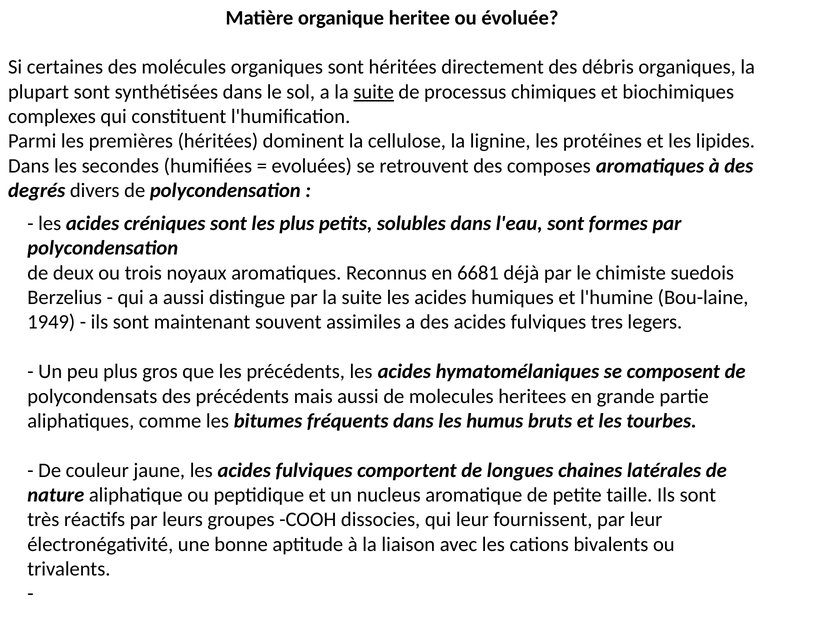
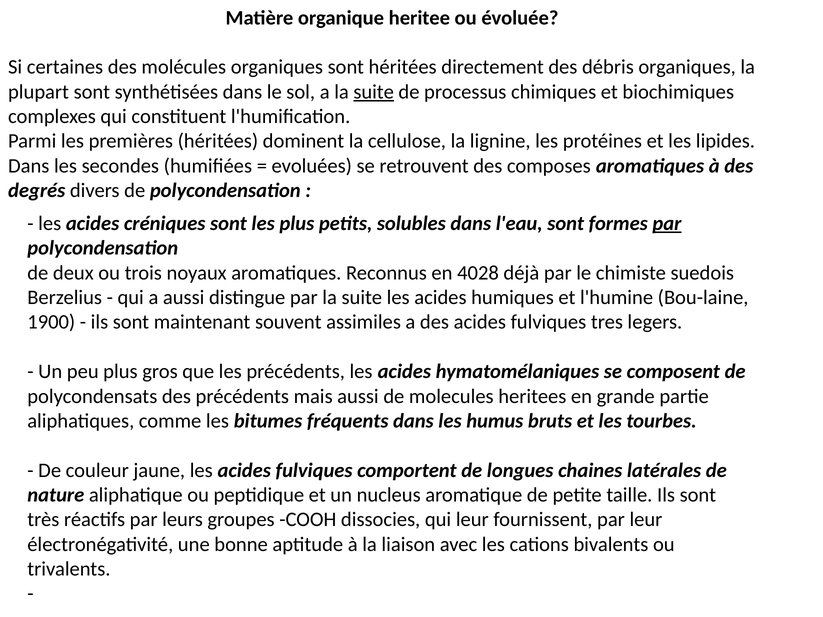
par at (667, 224) underline: none -> present
6681: 6681 -> 4028
1949: 1949 -> 1900
